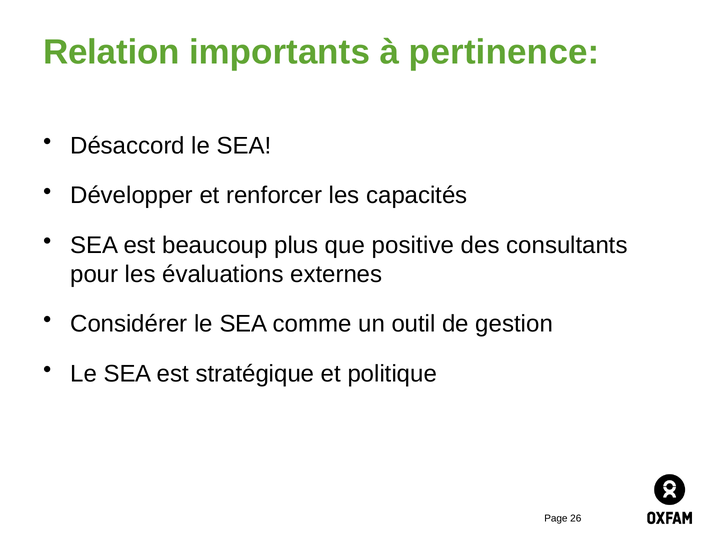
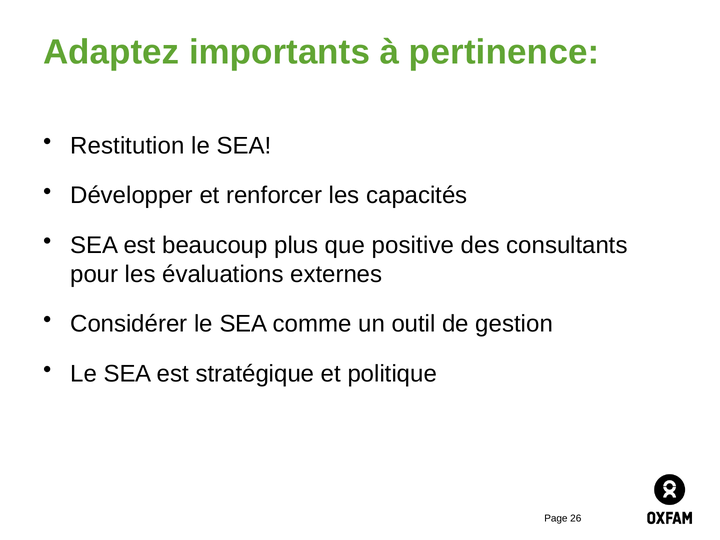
Relation: Relation -> Adaptez
Désaccord: Désaccord -> Restitution
